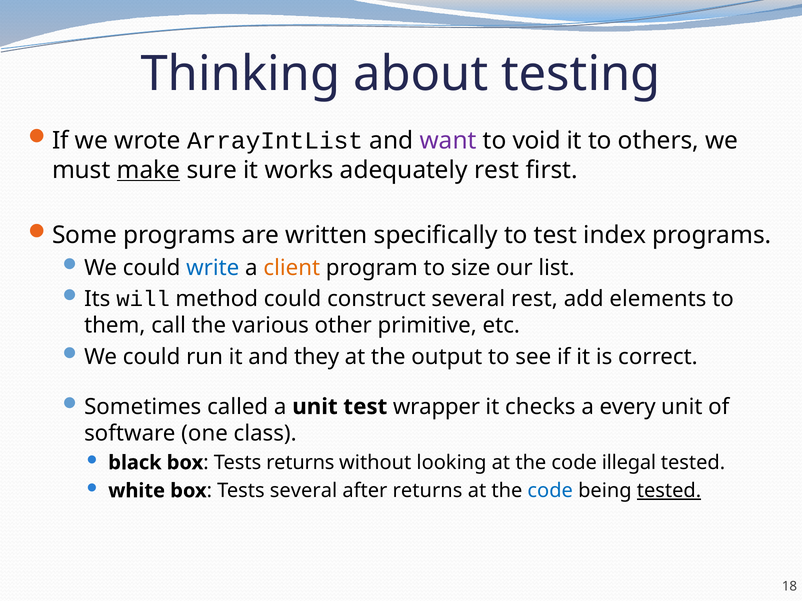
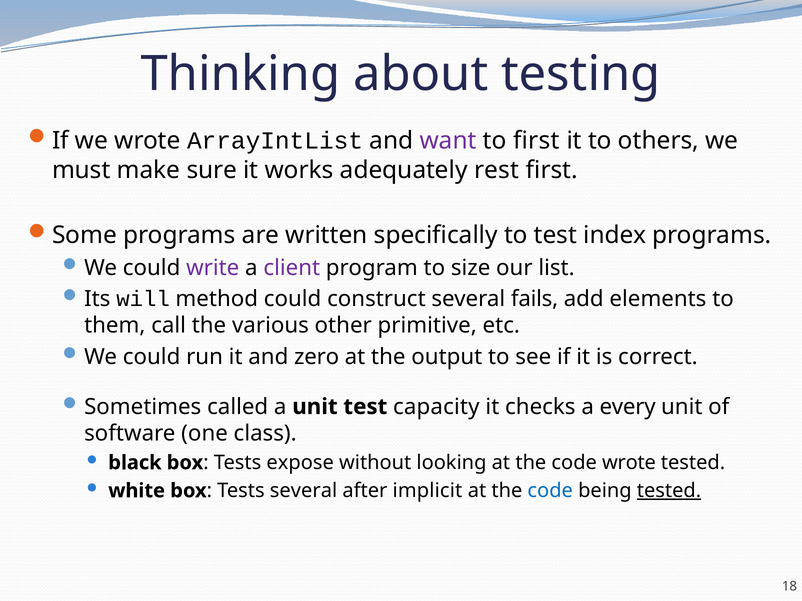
to void: void -> first
make underline: present -> none
write colour: blue -> purple
client colour: orange -> purple
several rest: rest -> fails
they: they -> zero
wrapper: wrapper -> capacity
Tests returns: returns -> expose
code illegal: illegal -> wrote
after returns: returns -> implicit
